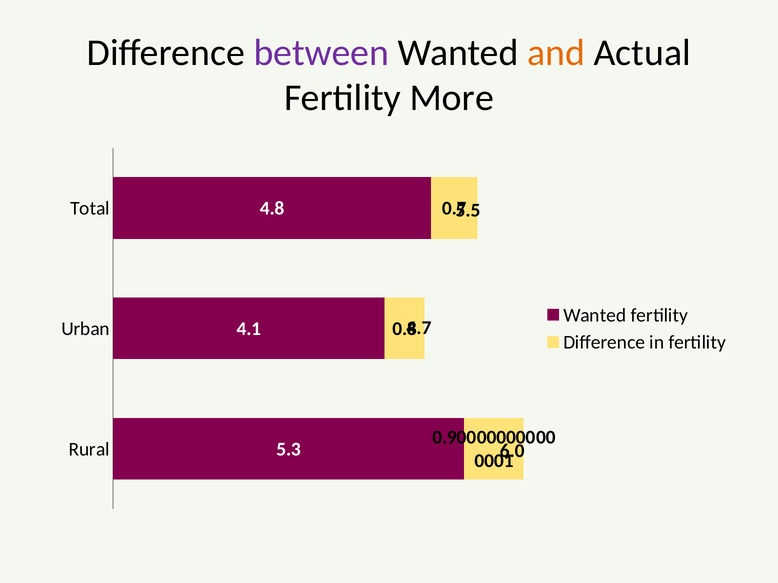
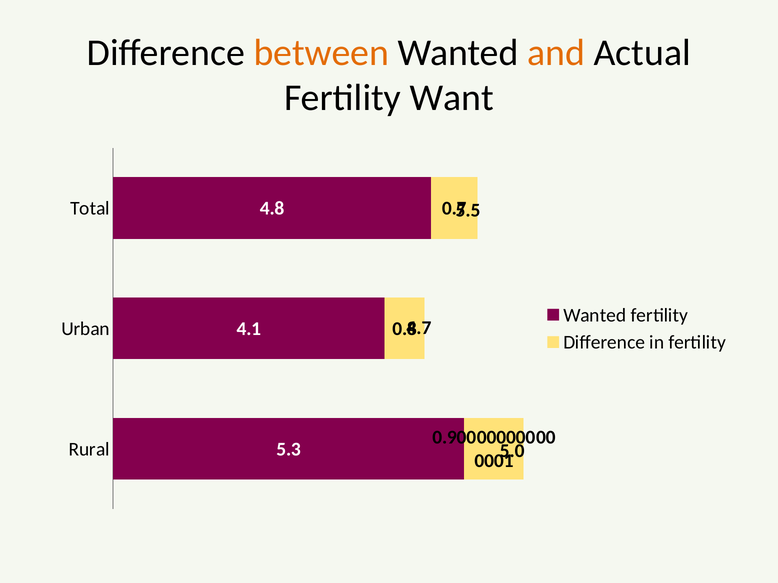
between colour: purple -> orange
More: More -> Want
6.0: 6.0 -> 5.0
